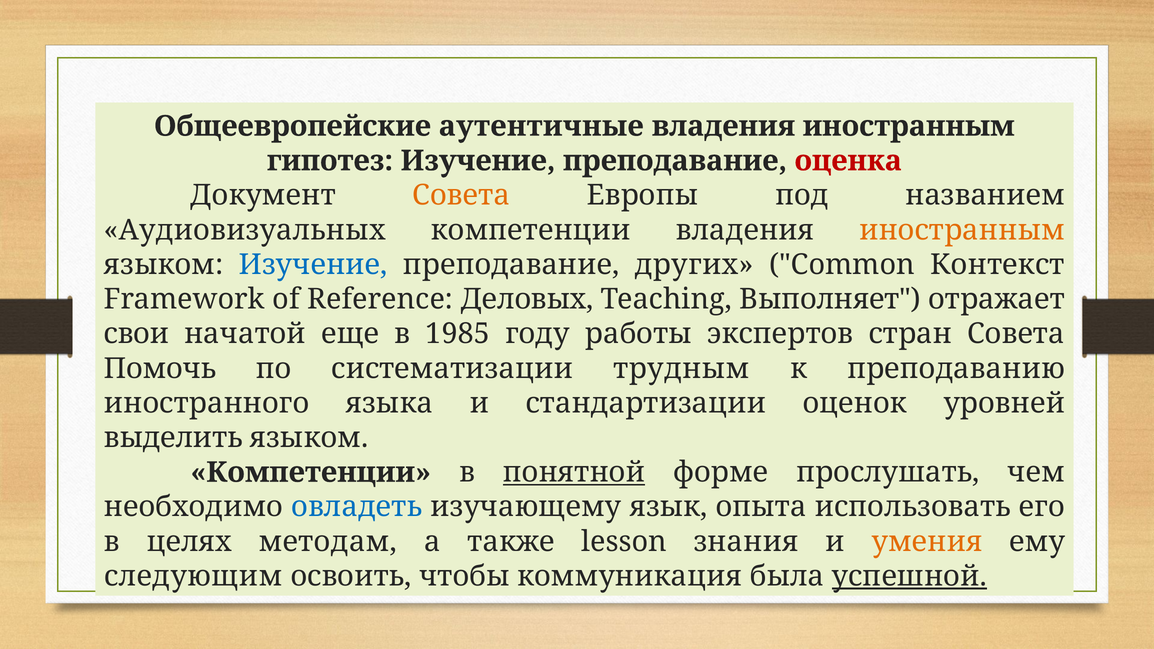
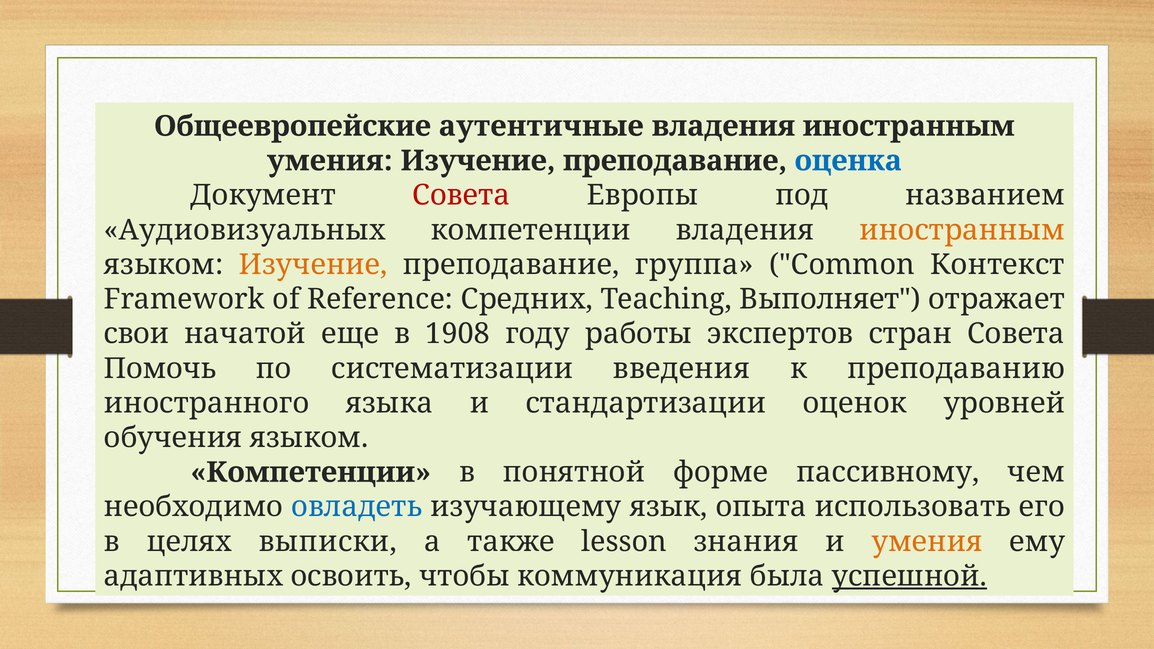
гипотез at (330, 161): гипотез -> умения
оценка colour: red -> blue
Совета at (461, 195) colour: orange -> red
Изучение at (313, 265) colour: blue -> orange
других: других -> группа
Деловых: Деловых -> Средних
1985: 1985 -> 1908
трудным: трудным -> введения
выделить: выделить -> обучения
понятной underline: present -> none
прослушать: прослушать -> пассивному
методам: методам -> выписки
следующим: следующим -> адаптивных
